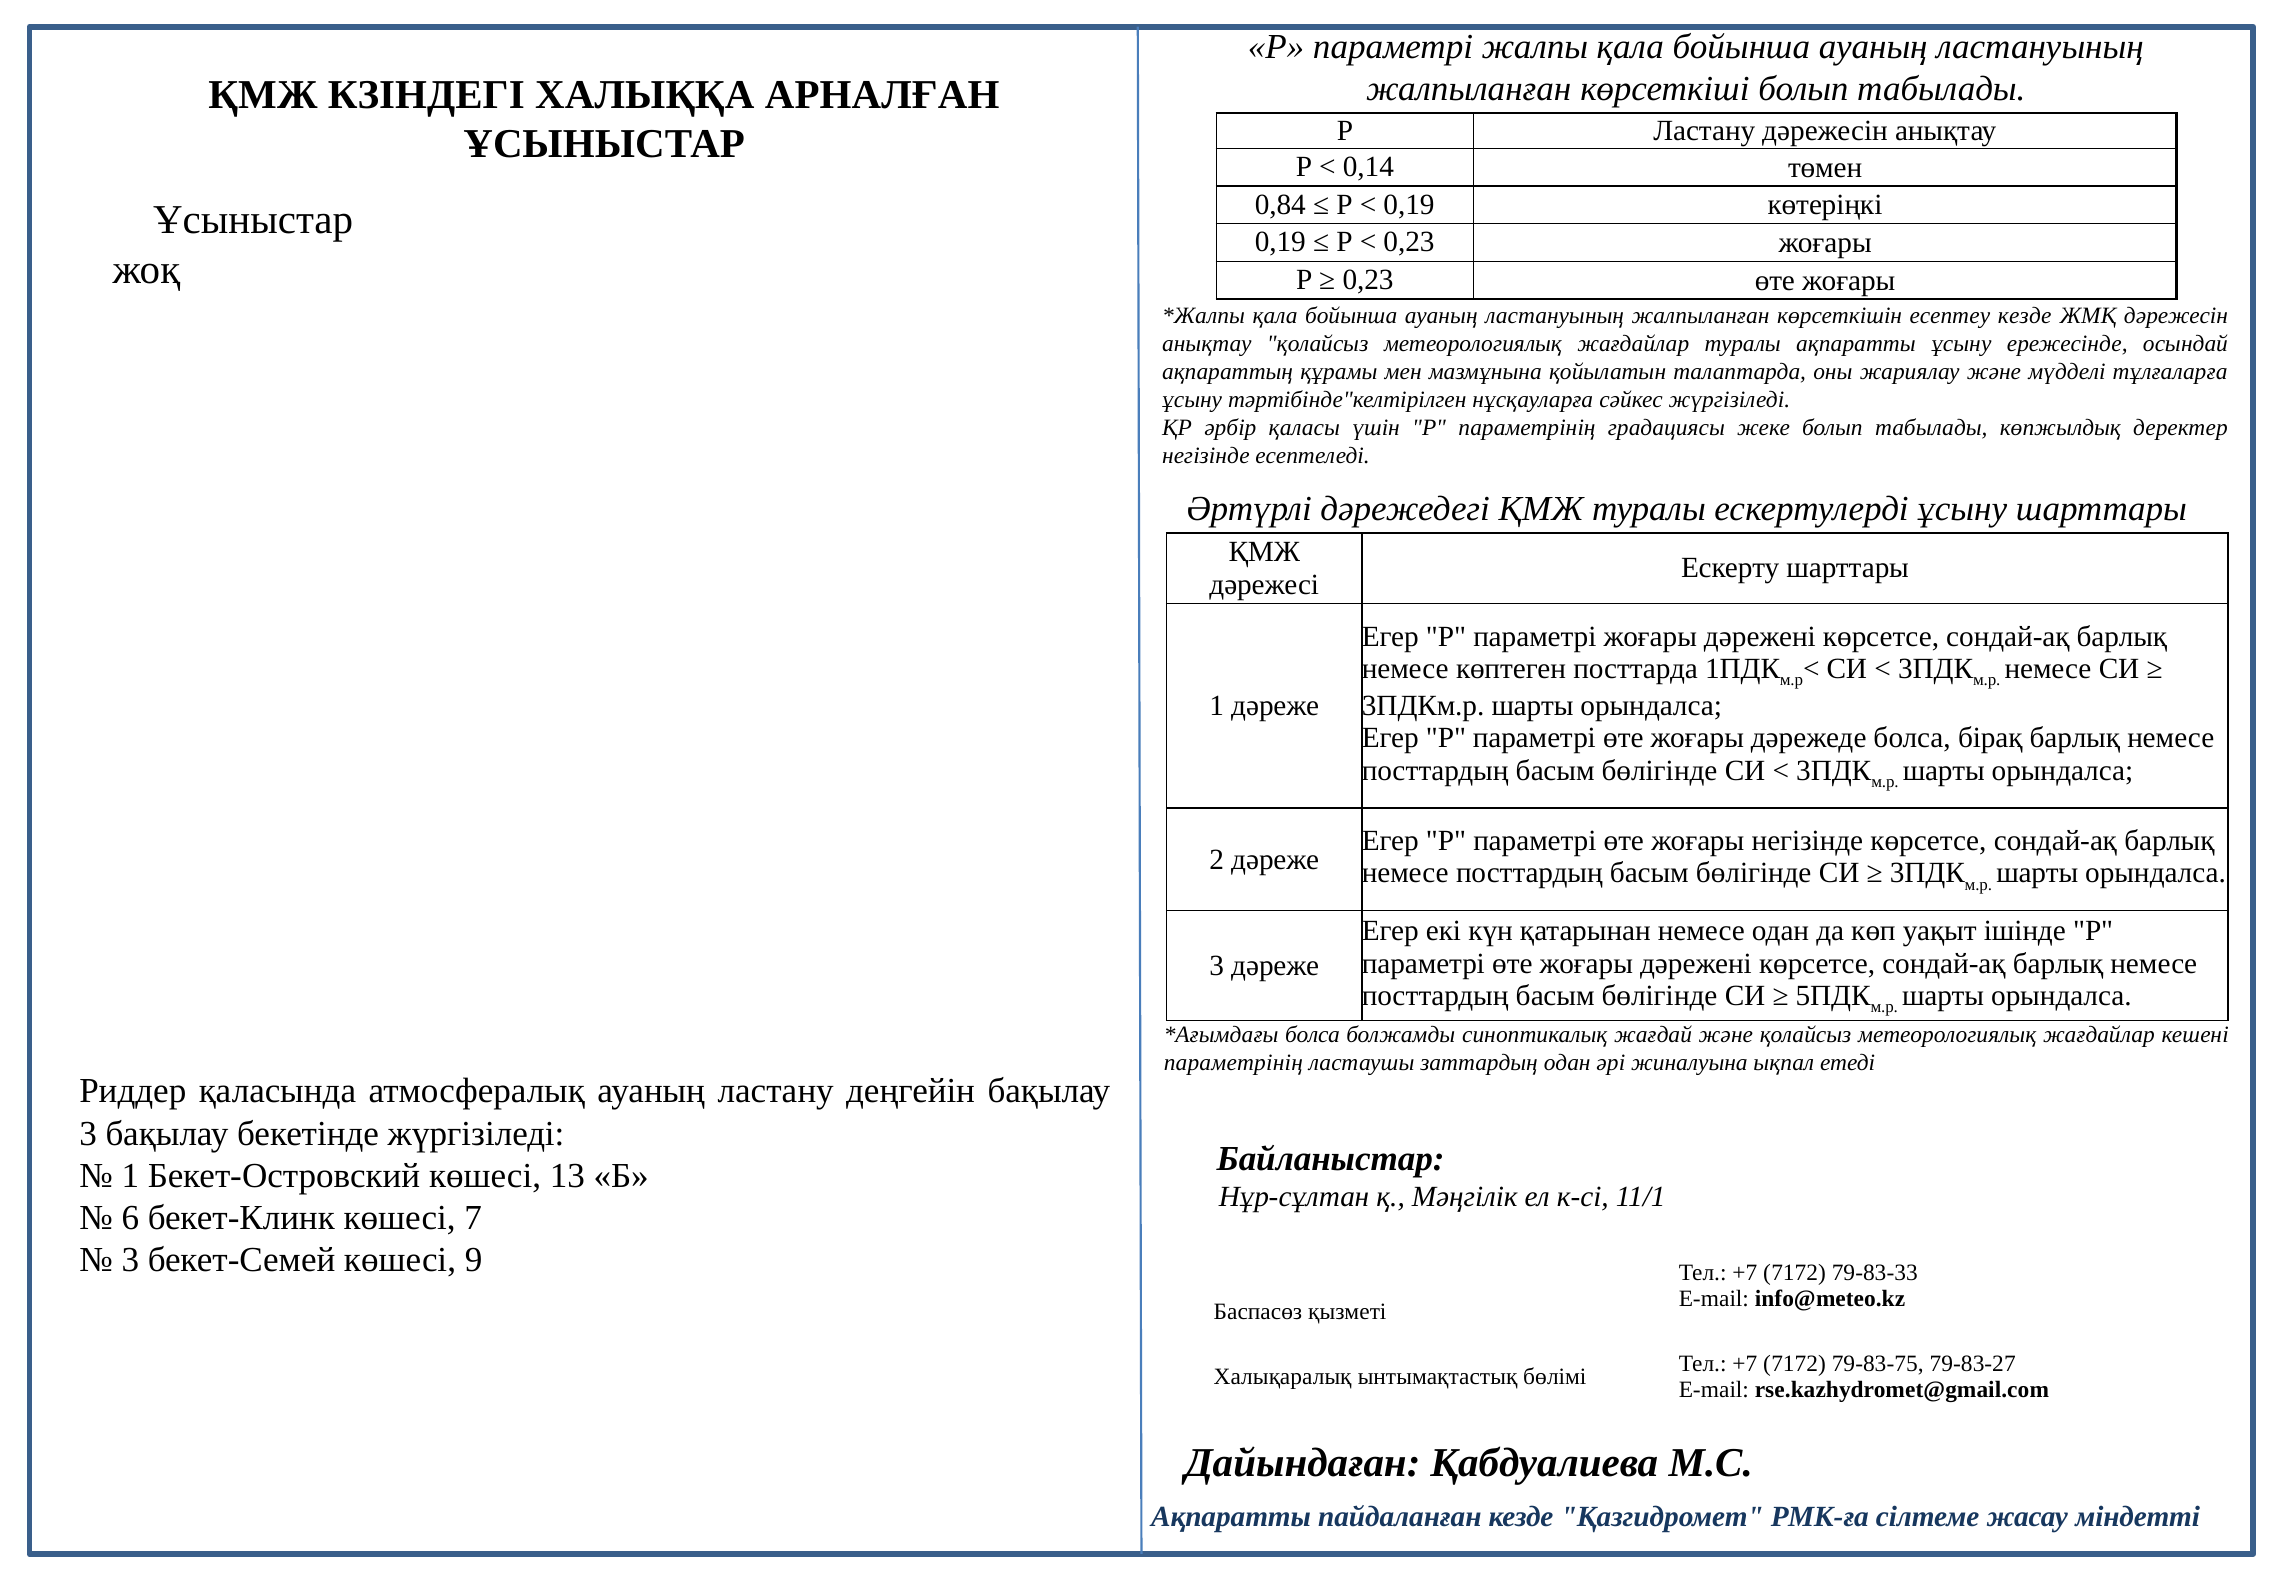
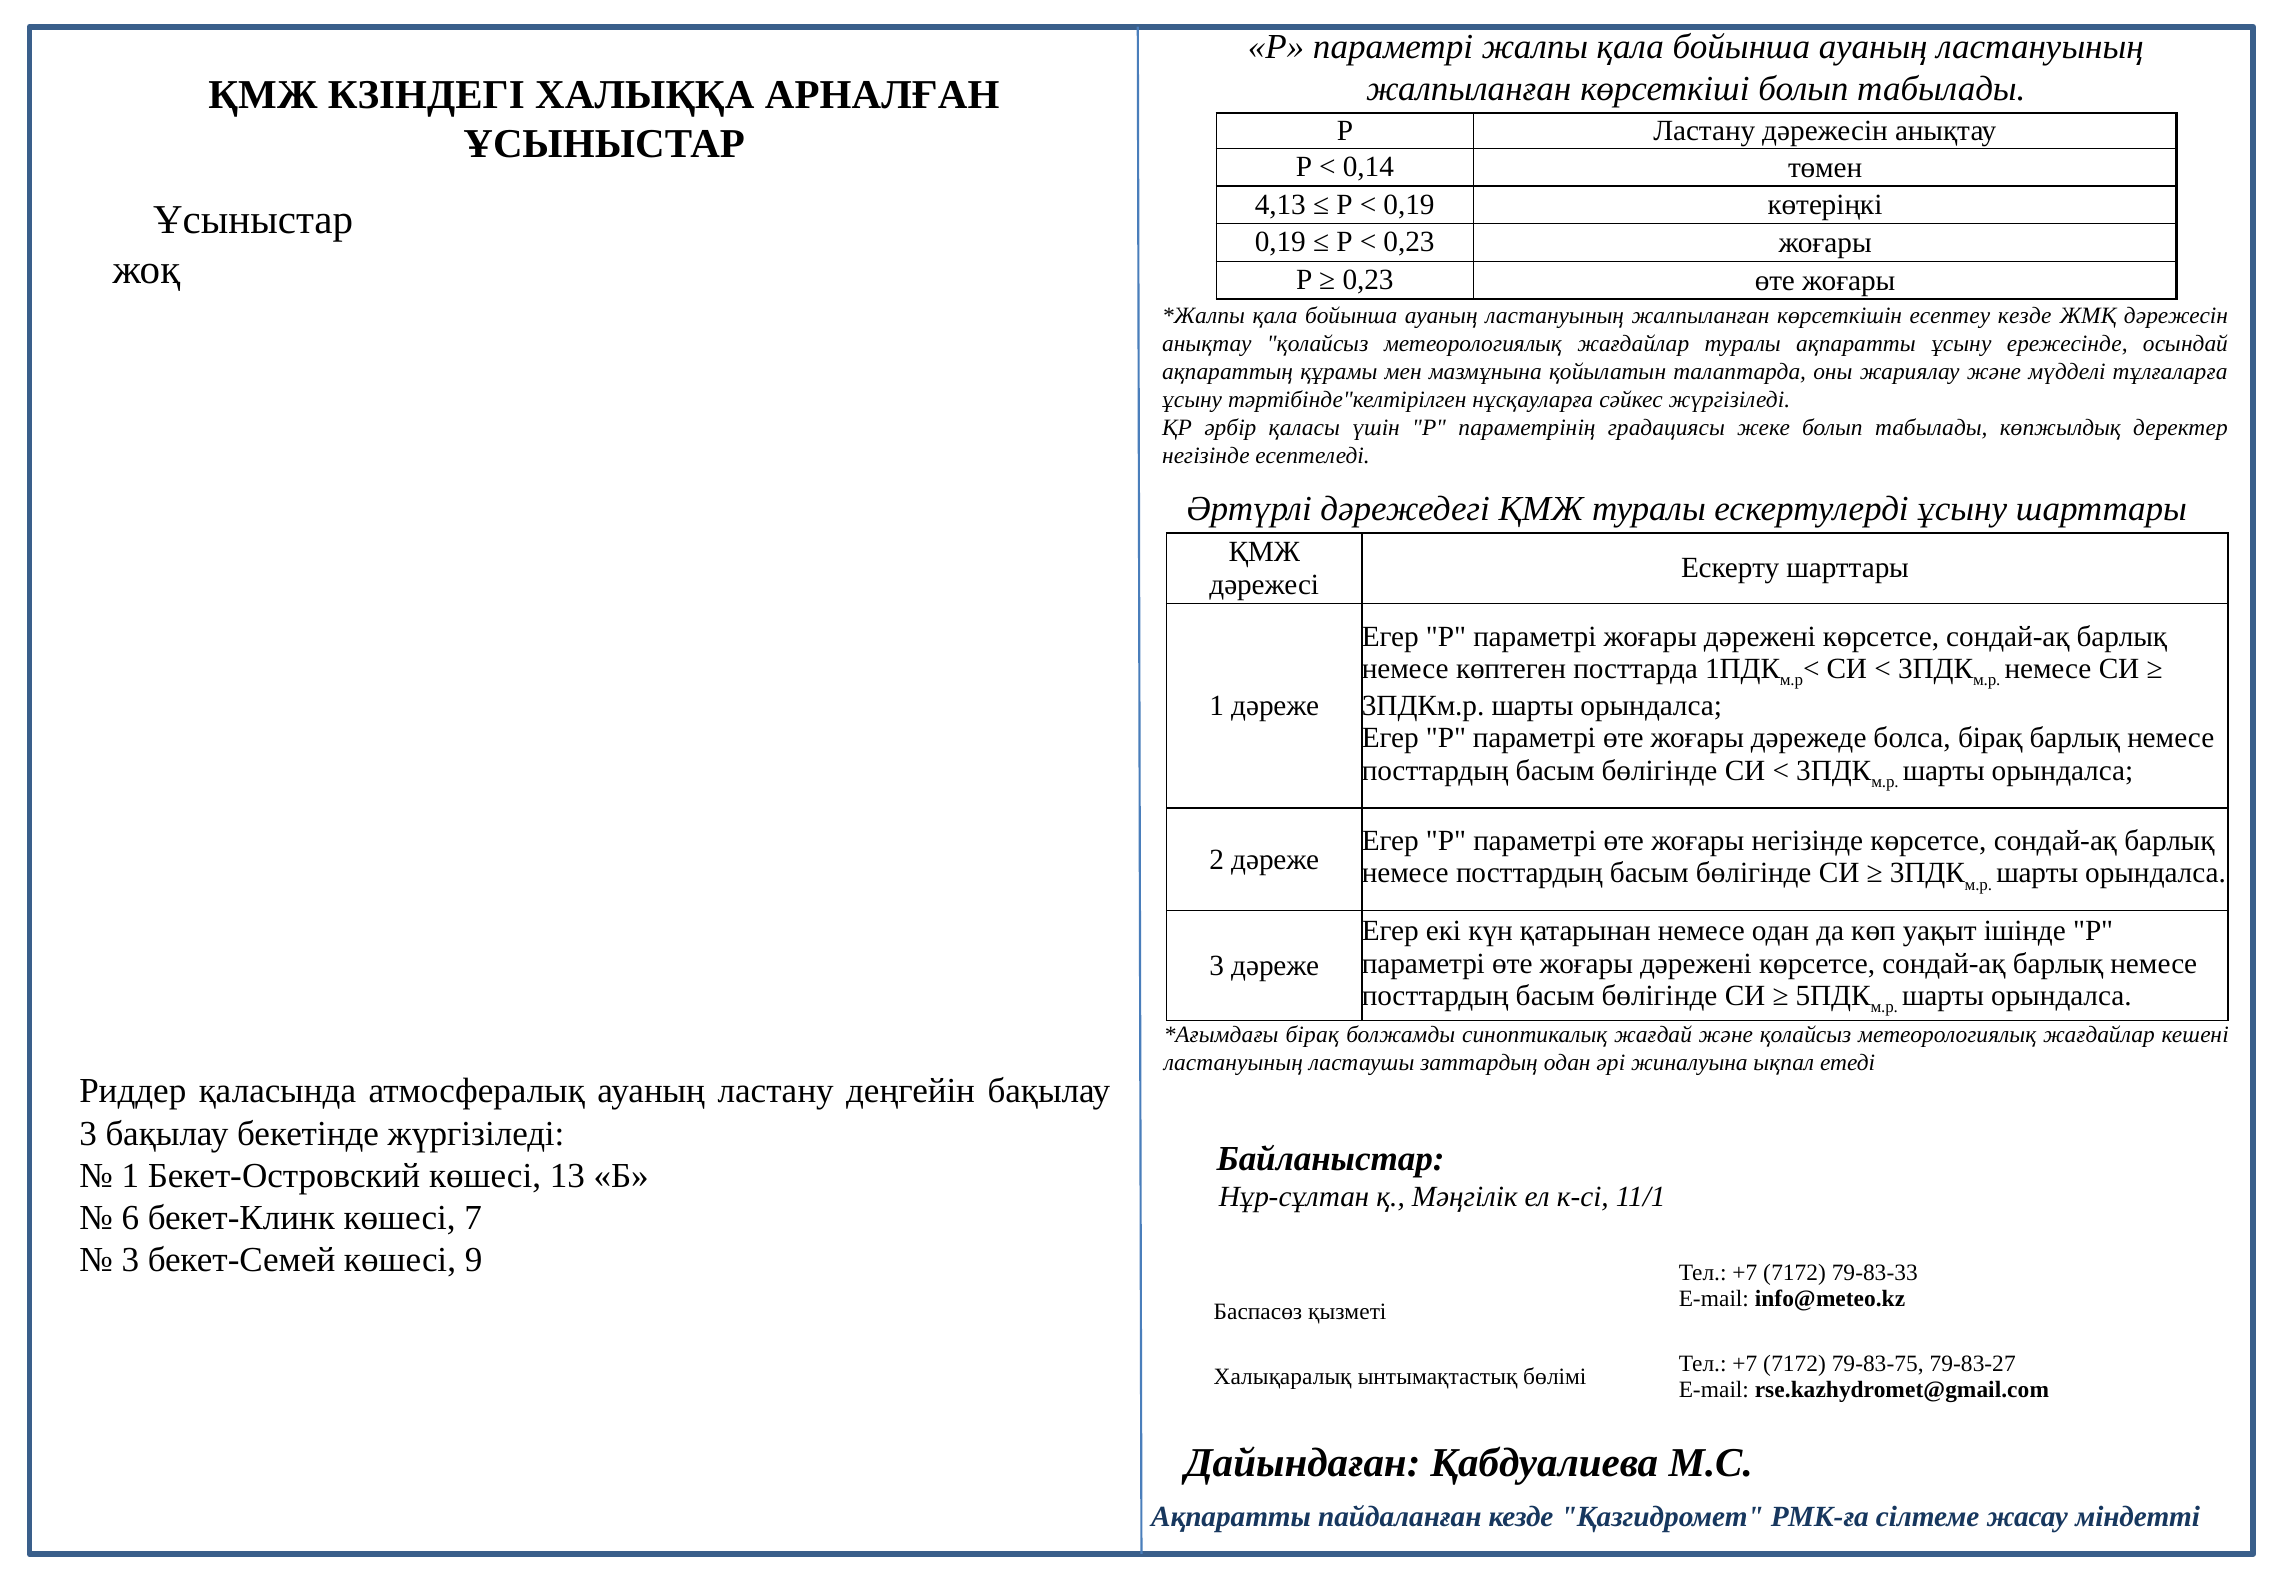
0,84: 0,84 -> 4,13
болса at (1312, 1034): болса -> бірақ
параметрінің at (1233, 1062): параметрінің -> ластануының
